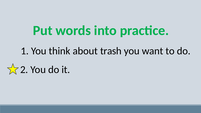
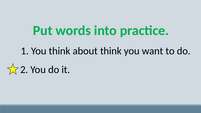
about trash: trash -> think
